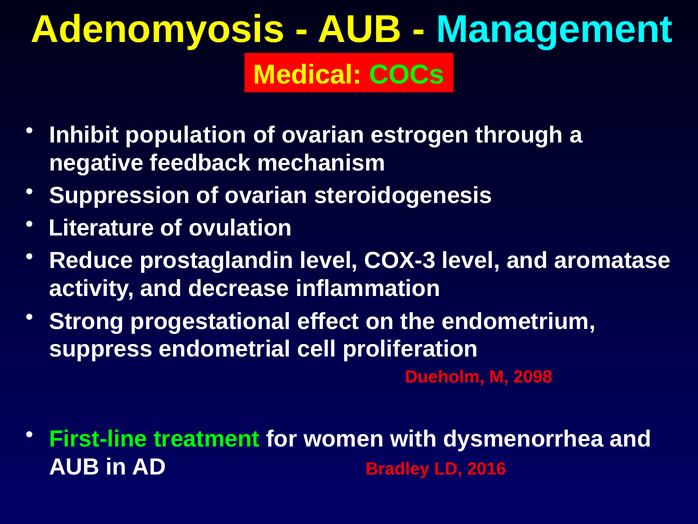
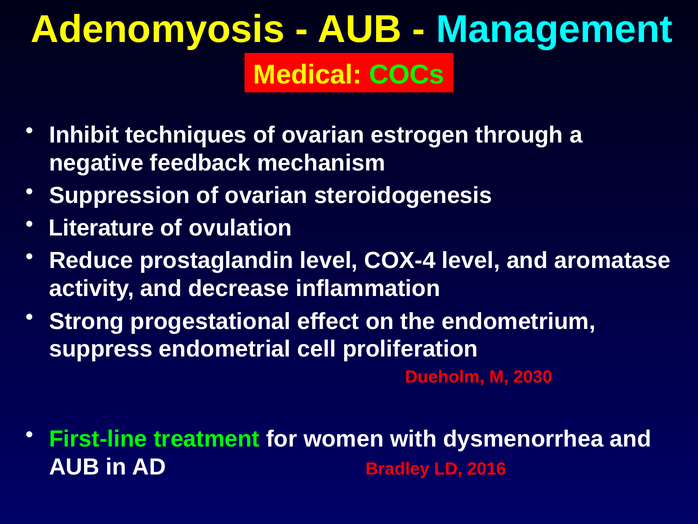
population: population -> techniques
COX-3: COX-3 -> COX-4
2098: 2098 -> 2030
